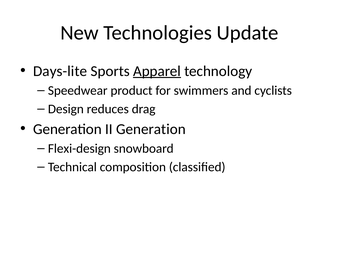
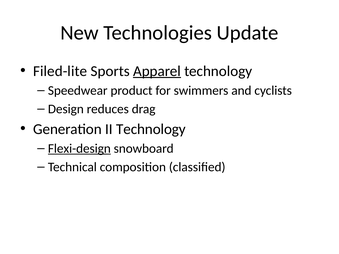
Days-lite: Days-lite -> Filed-lite
II Generation: Generation -> Technology
Flexi-design underline: none -> present
